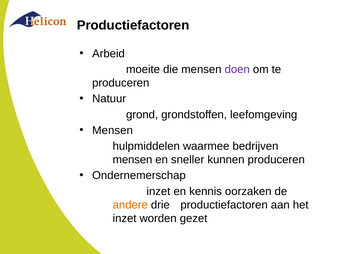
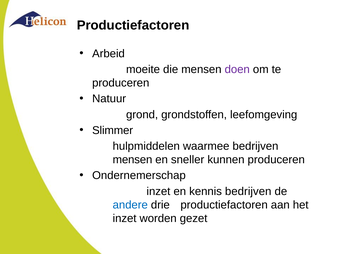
Mensen at (113, 130): Mensen -> Slimmer
kennis oorzaken: oorzaken -> bedrijven
andere colour: orange -> blue
